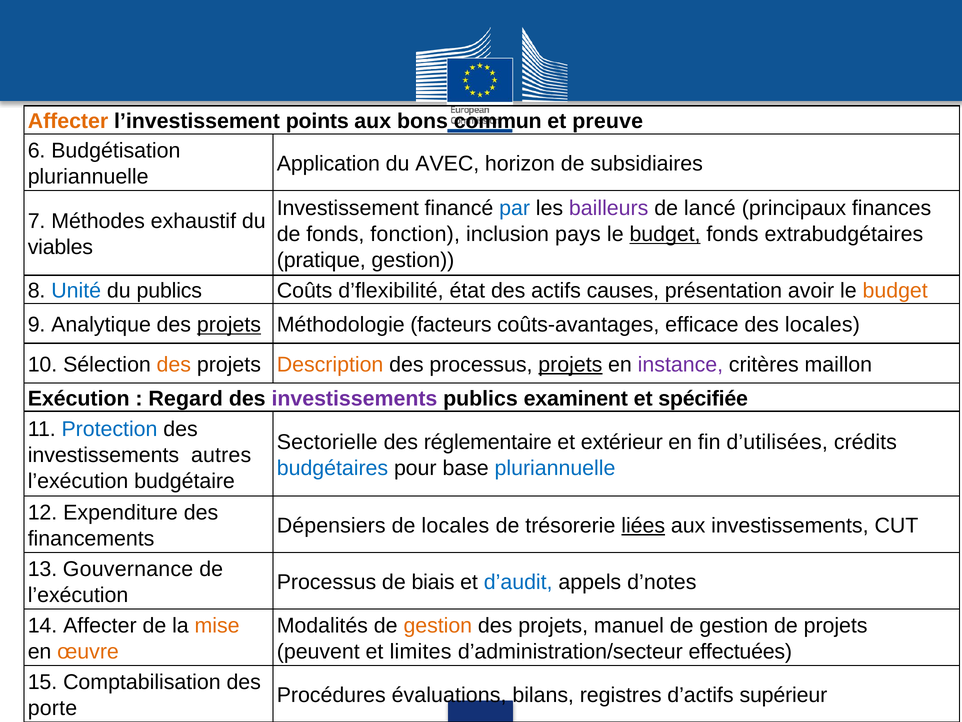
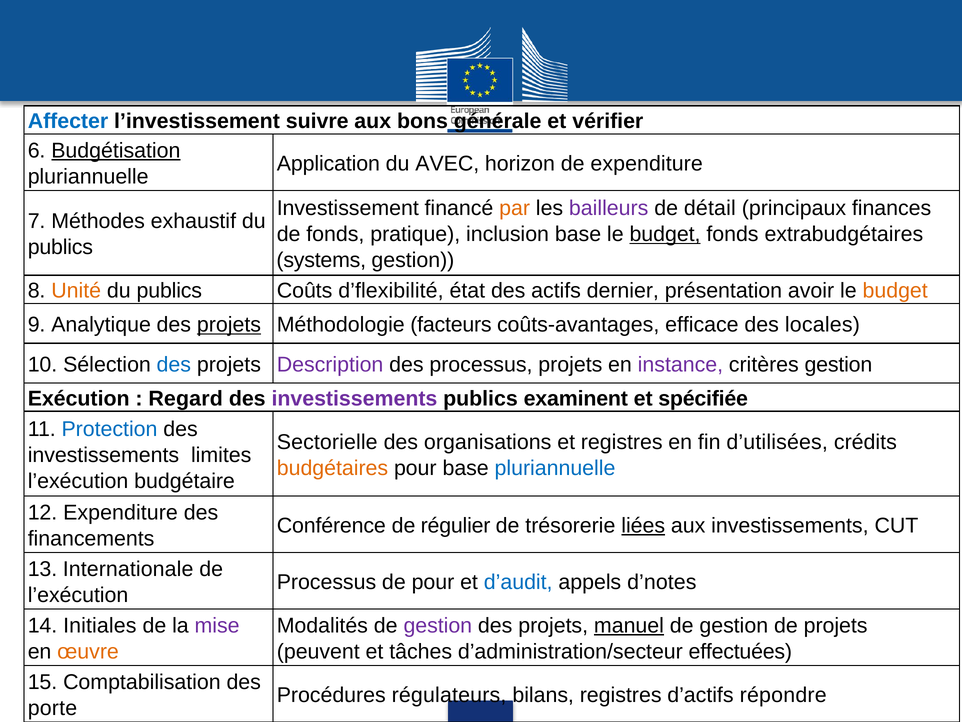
Affecter at (68, 121) colour: orange -> blue
points: points -> suivre
commun: commun -> générale
preuve: preuve -> vérifier
Budgétisation underline: none -> present
de subsidiaires: subsidiaires -> expenditure
par colour: blue -> orange
lancé: lancé -> détail
fonction: fonction -> pratique
inclusion pays: pays -> base
viables at (60, 247): viables -> publics
pratique: pratique -> systems
Unité colour: blue -> orange
causes: causes -> dernier
des at (174, 364) colour: orange -> blue
Description colour: orange -> purple
projets at (570, 364) underline: present -> none
critères maillon: maillon -> gestion
réglementaire: réglementaire -> organisations
et extérieur: extérieur -> registres
autres: autres -> limites
budgétaires colour: blue -> orange
Dépensiers: Dépensiers -> Conférence
de locales: locales -> régulier
Gouvernance: Gouvernance -> Internationale
de biais: biais -> pour
14 Affecter: Affecter -> Initiales
mise colour: orange -> purple
gestion at (438, 625) colour: orange -> purple
manuel underline: none -> present
limites: limites -> tâches
évaluations: évaluations -> régulateurs
supérieur: supérieur -> répondre
